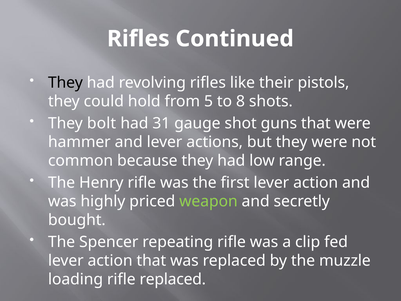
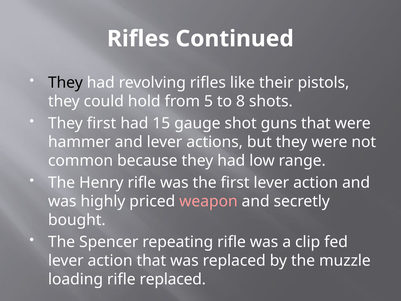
They bolt: bolt -> first
31: 31 -> 15
weapon colour: light green -> pink
